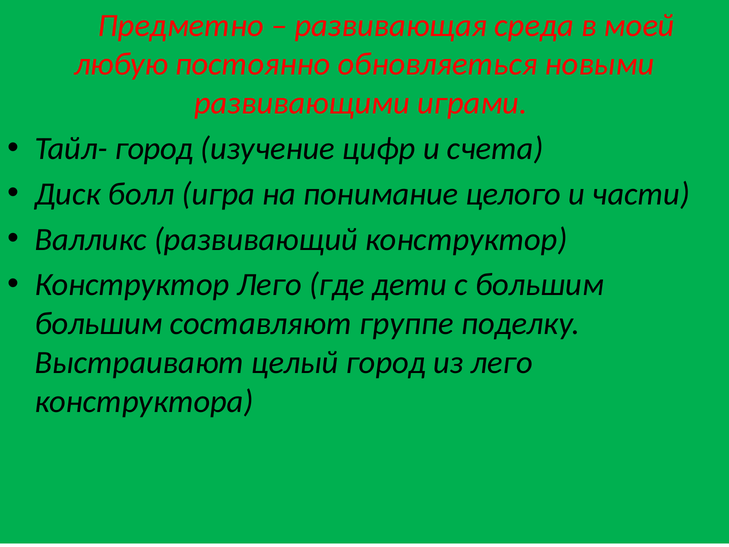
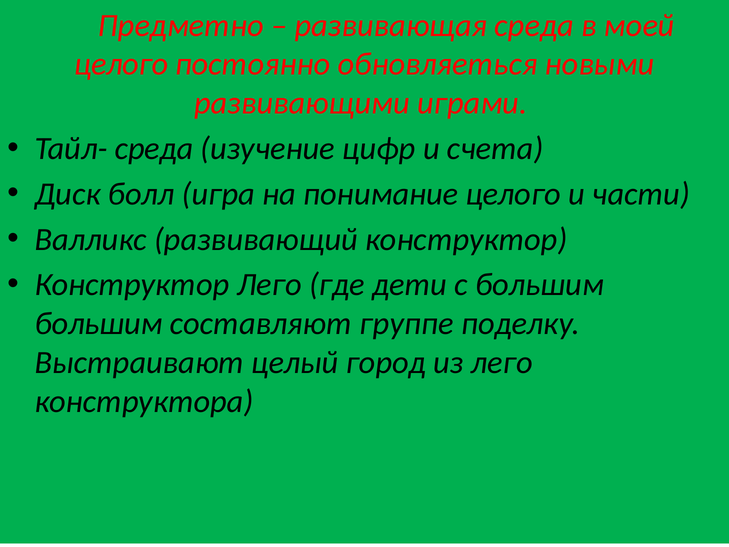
любую at (121, 64): любую -> целого
Тайл- город: город -> среда
